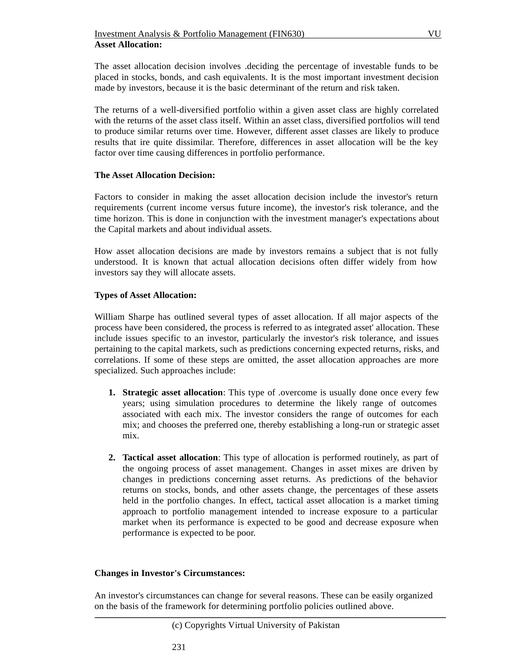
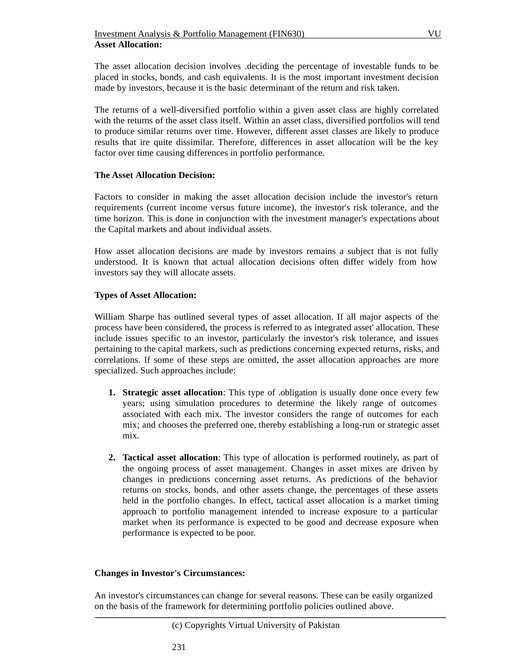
.overcome: .overcome -> .obligation
